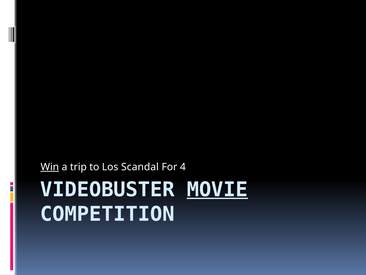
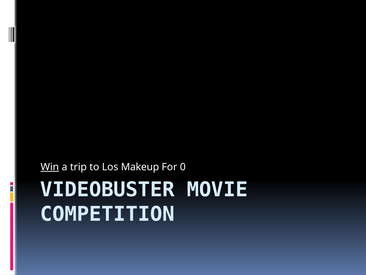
Scandal: Scandal -> Makeup
4: 4 -> 0
MOVIE underline: present -> none
